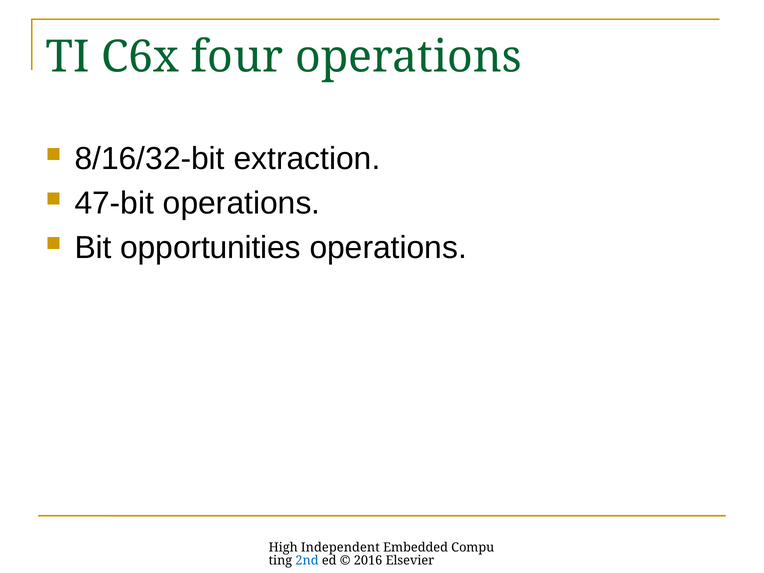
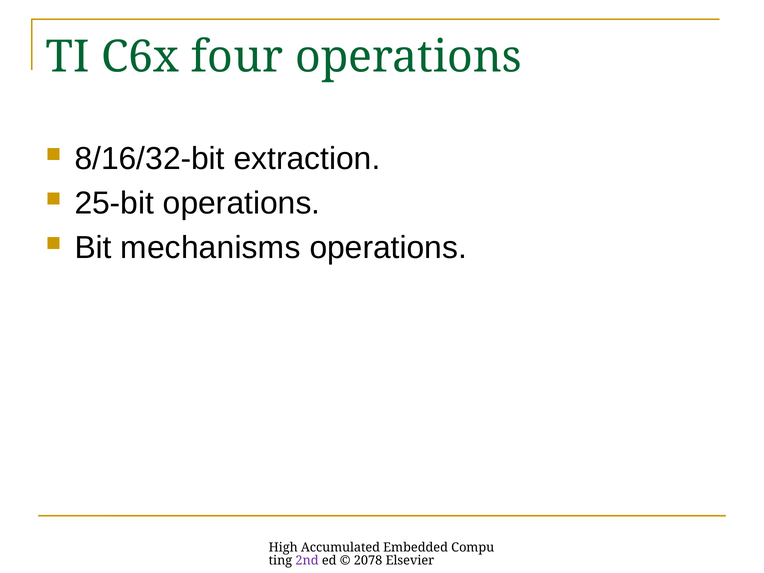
47-bit: 47-bit -> 25-bit
opportunities: opportunities -> mechanisms
Independent: Independent -> Accumulated
2nd colour: blue -> purple
2016: 2016 -> 2078
